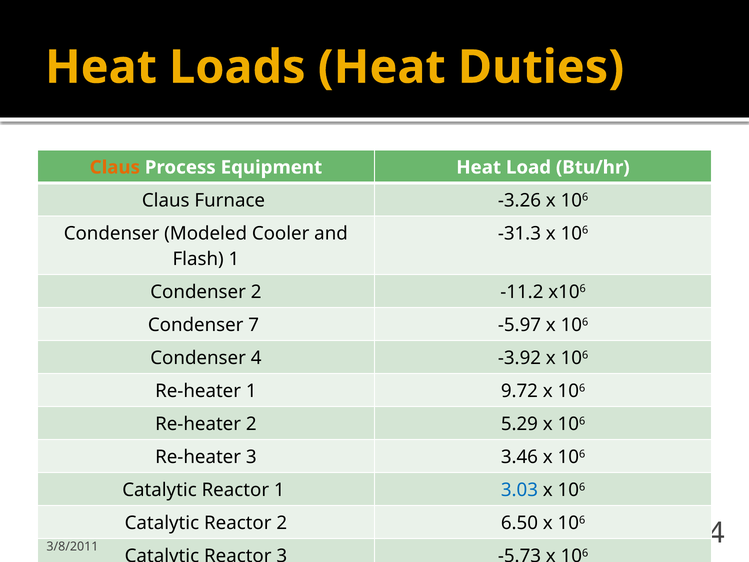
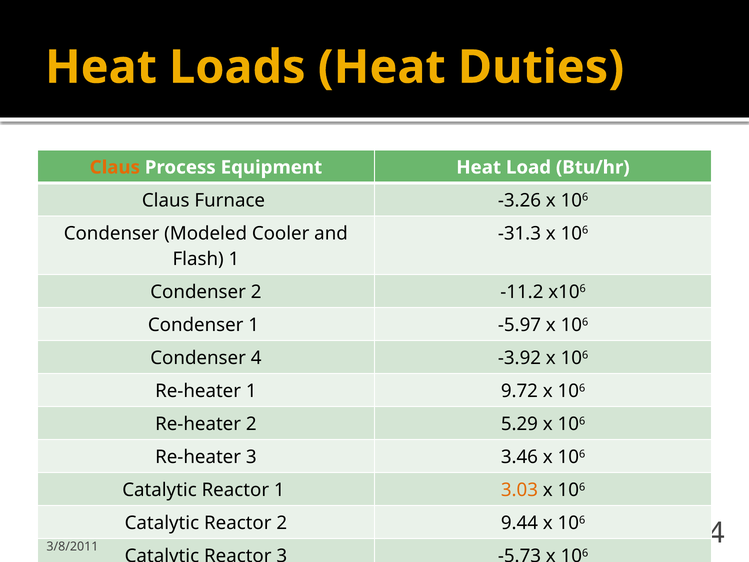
Condenser 7: 7 -> 1
3.03 colour: blue -> orange
6.50: 6.50 -> 9.44
